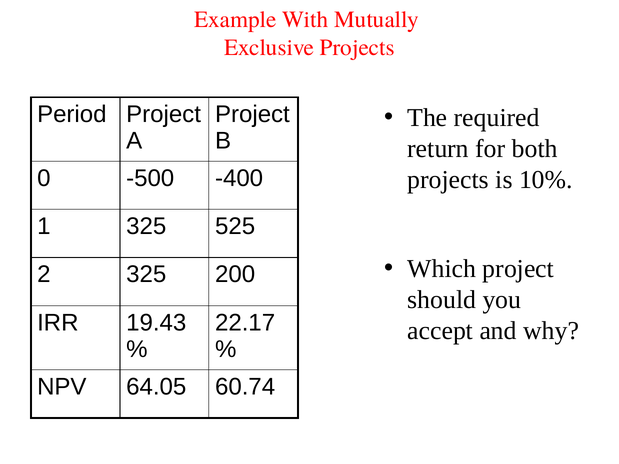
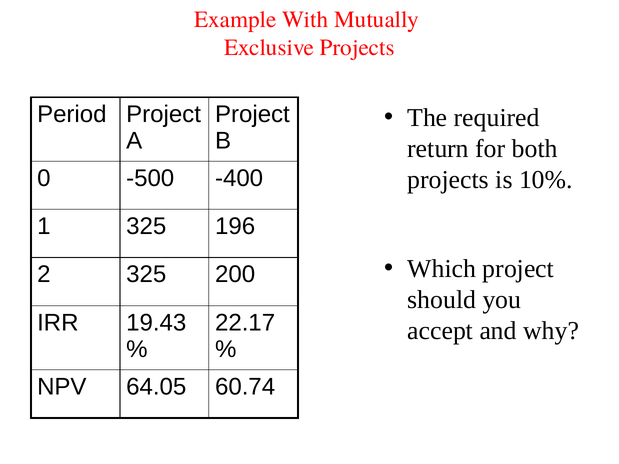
525: 525 -> 196
